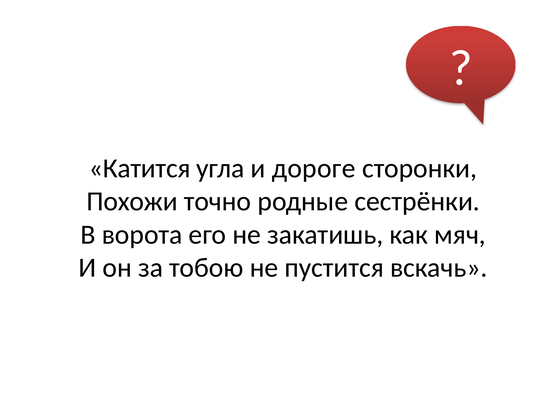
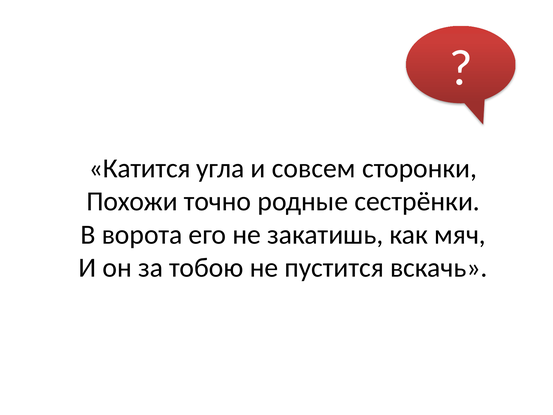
дороге: дороге -> совсем
